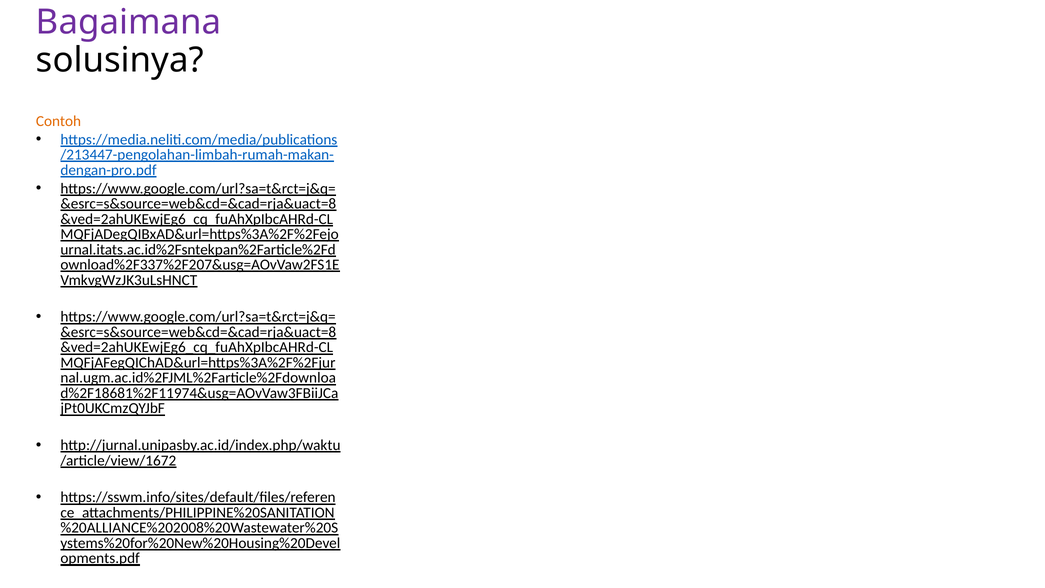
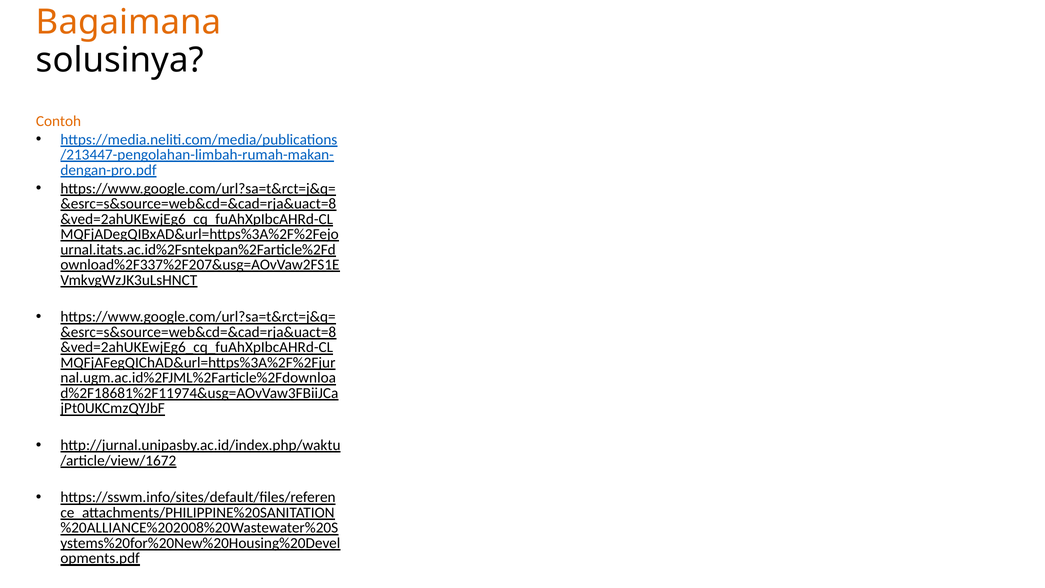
Bagaimana colour: purple -> orange
